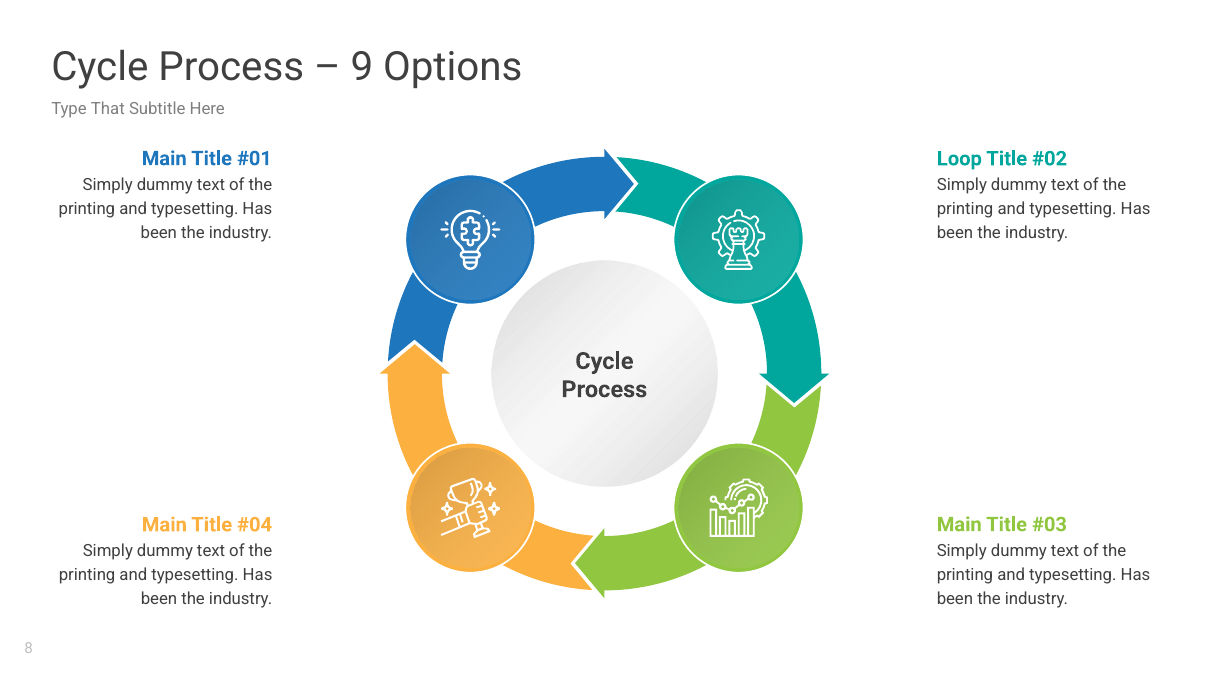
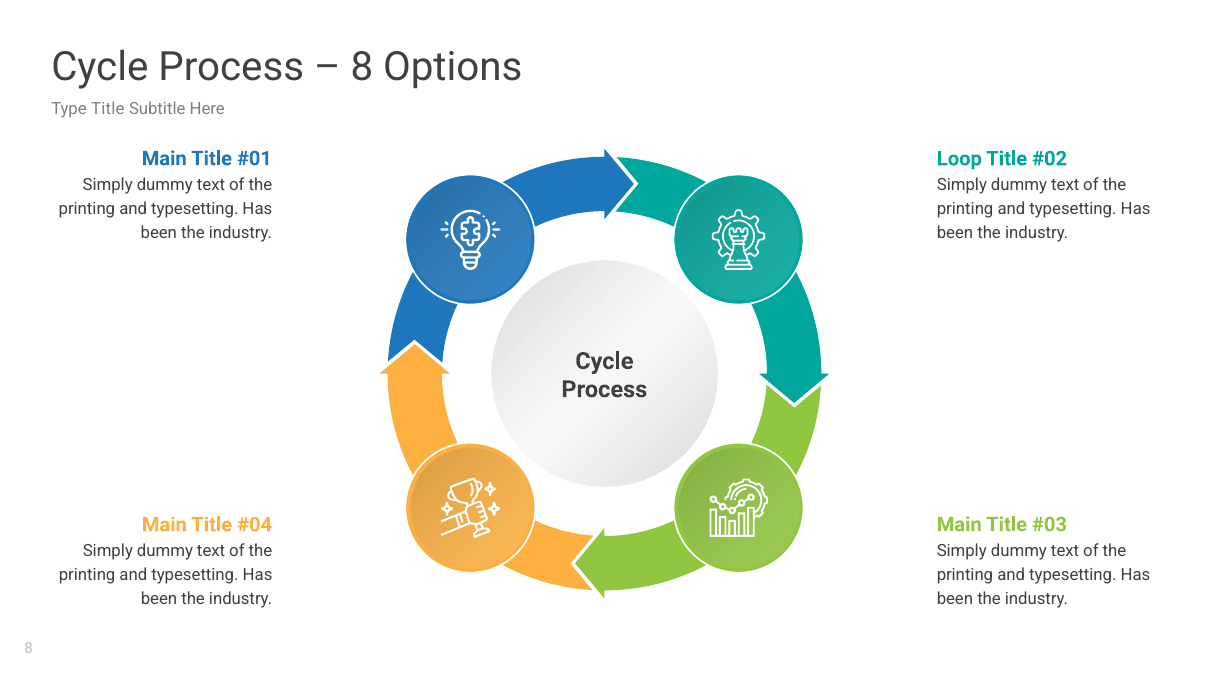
9 at (362, 67): 9 -> 8
Type That: That -> Title
